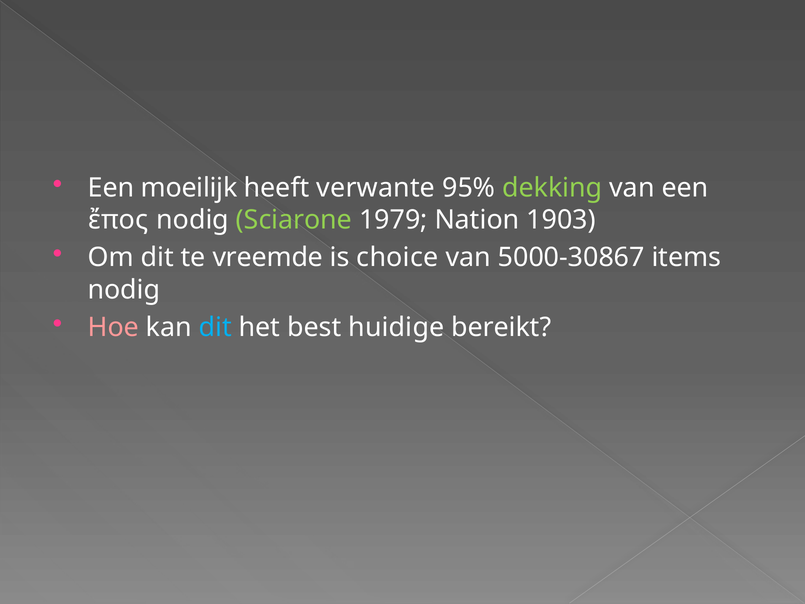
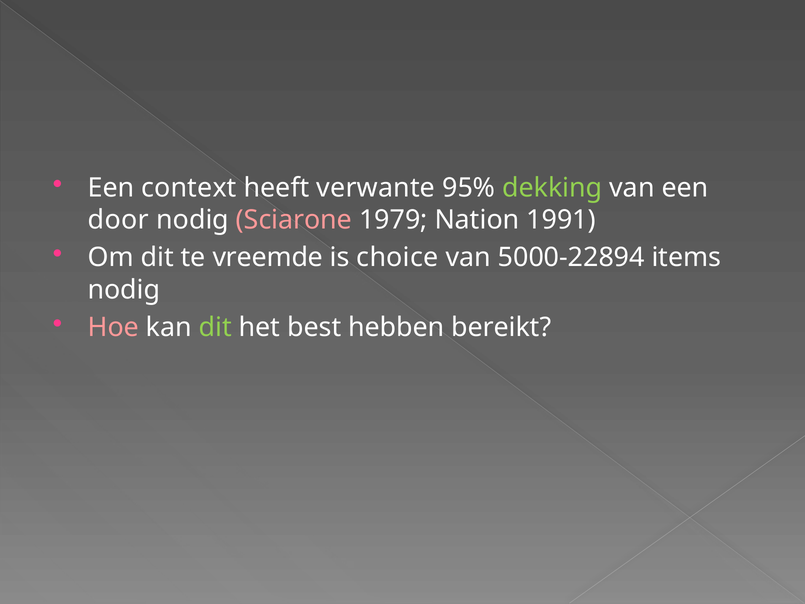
moeilijk: moeilijk -> context
ἔπος: ἔπος -> door
Sciarone colour: light green -> pink
1903: 1903 -> 1991
5000-30867: 5000-30867 -> 5000-22894
dit at (215, 327) colour: light blue -> light green
huidige: huidige -> hebben
